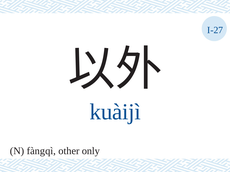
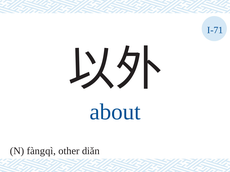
I-27: I-27 -> I-71
kuàijì: kuàijì -> about
only: only -> diǎn
